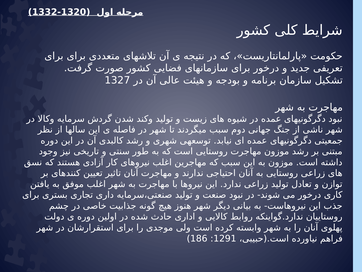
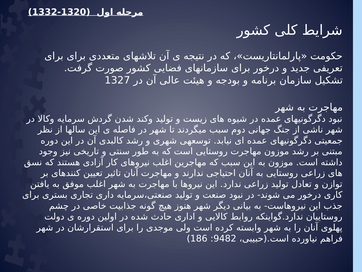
1291: 1291 -> 9482
